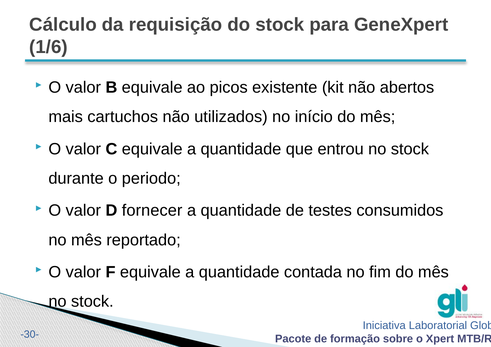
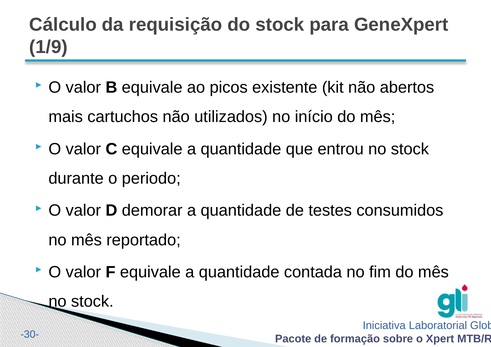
1/6: 1/6 -> 1/9
fornecer: fornecer -> demorar
